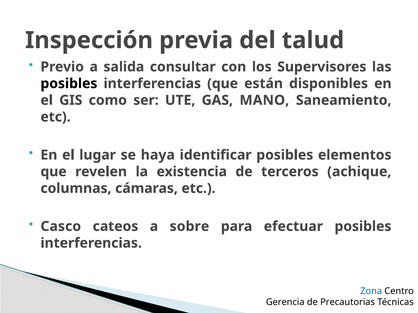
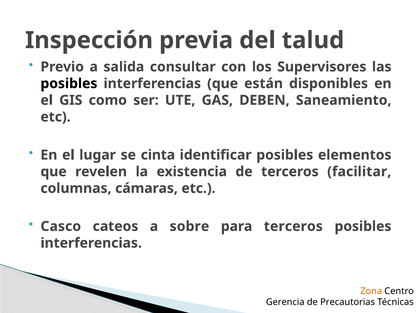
MANO: MANO -> DEBEN
haya: haya -> cinta
achique: achique -> facilitar
para efectuar: efectuar -> terceros
Zona colour: blue -> orange
